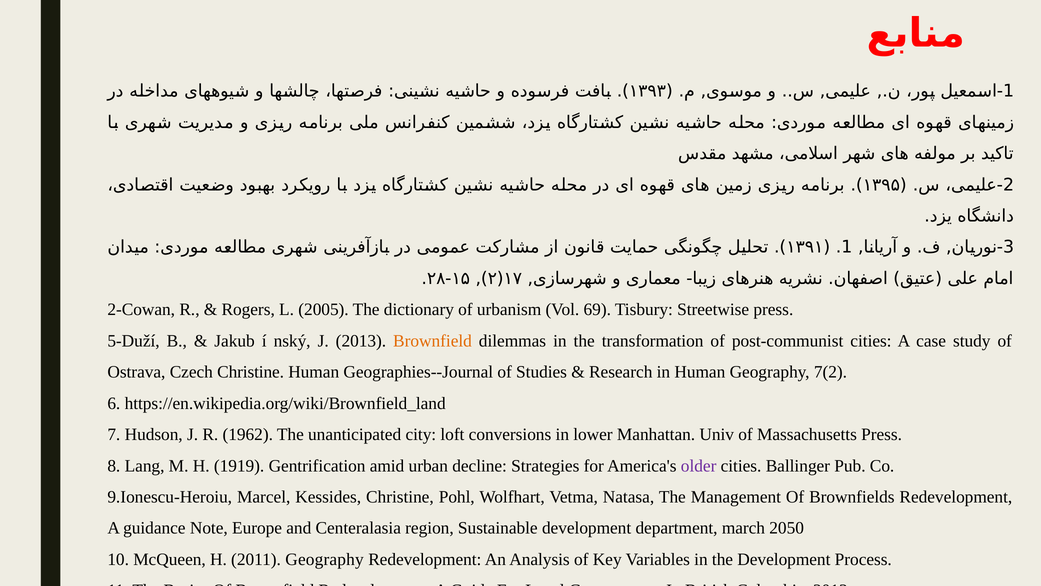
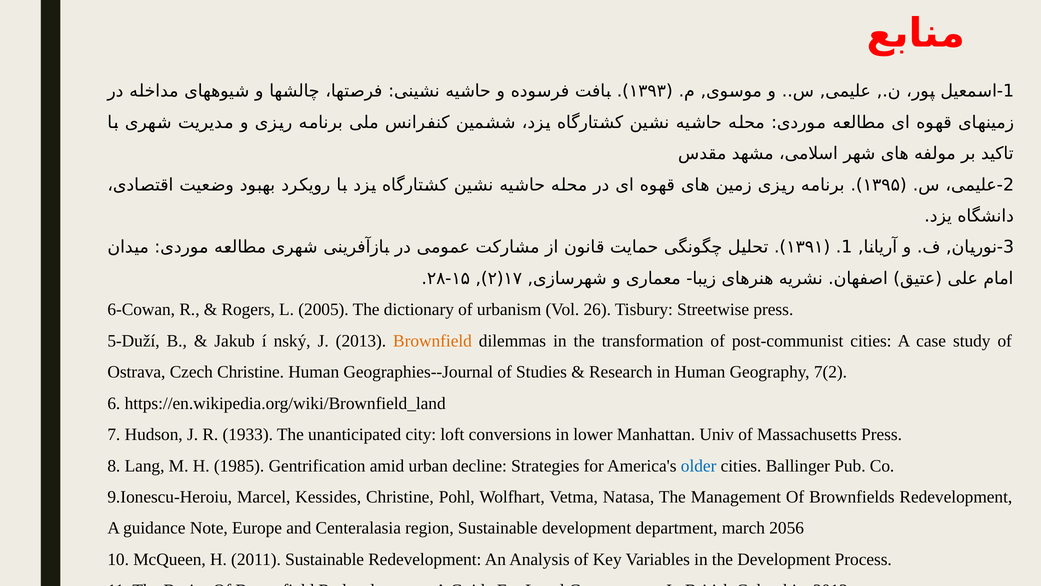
2-Cowan: 2-Cowan -> 6-Cowan
69: 69 -> 26
1962: 1962 -> 1933
1919: 1919 -> 1985
older colour: purple -> blue
2050: 2050 -> 2056
2011 Geography: Geography -> Sustainable
